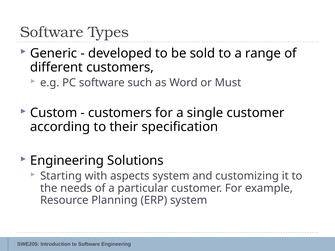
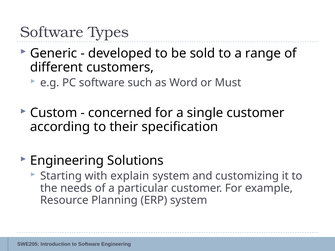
customers at (120, 113): customers -> concerned
aspects: aspects -> explain
